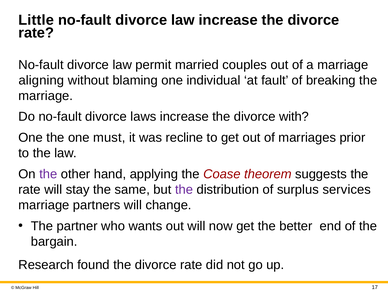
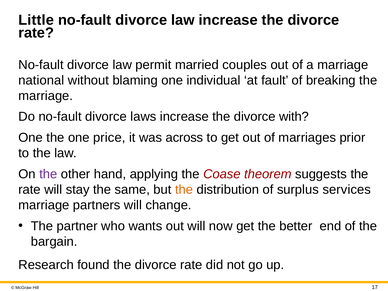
aligning: aligning -> national
must: must -> price
recline: recline -> across
the at (184, 190) colour: purple -> orange
